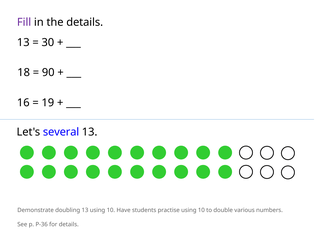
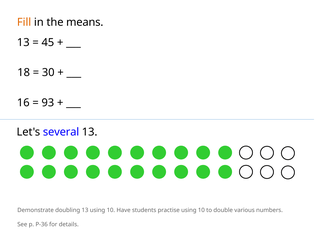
Fill colour: purple -> orange
the details: details -> means
30: 30 -> 45
90: 90 -> 30
19: 19 -> 93
